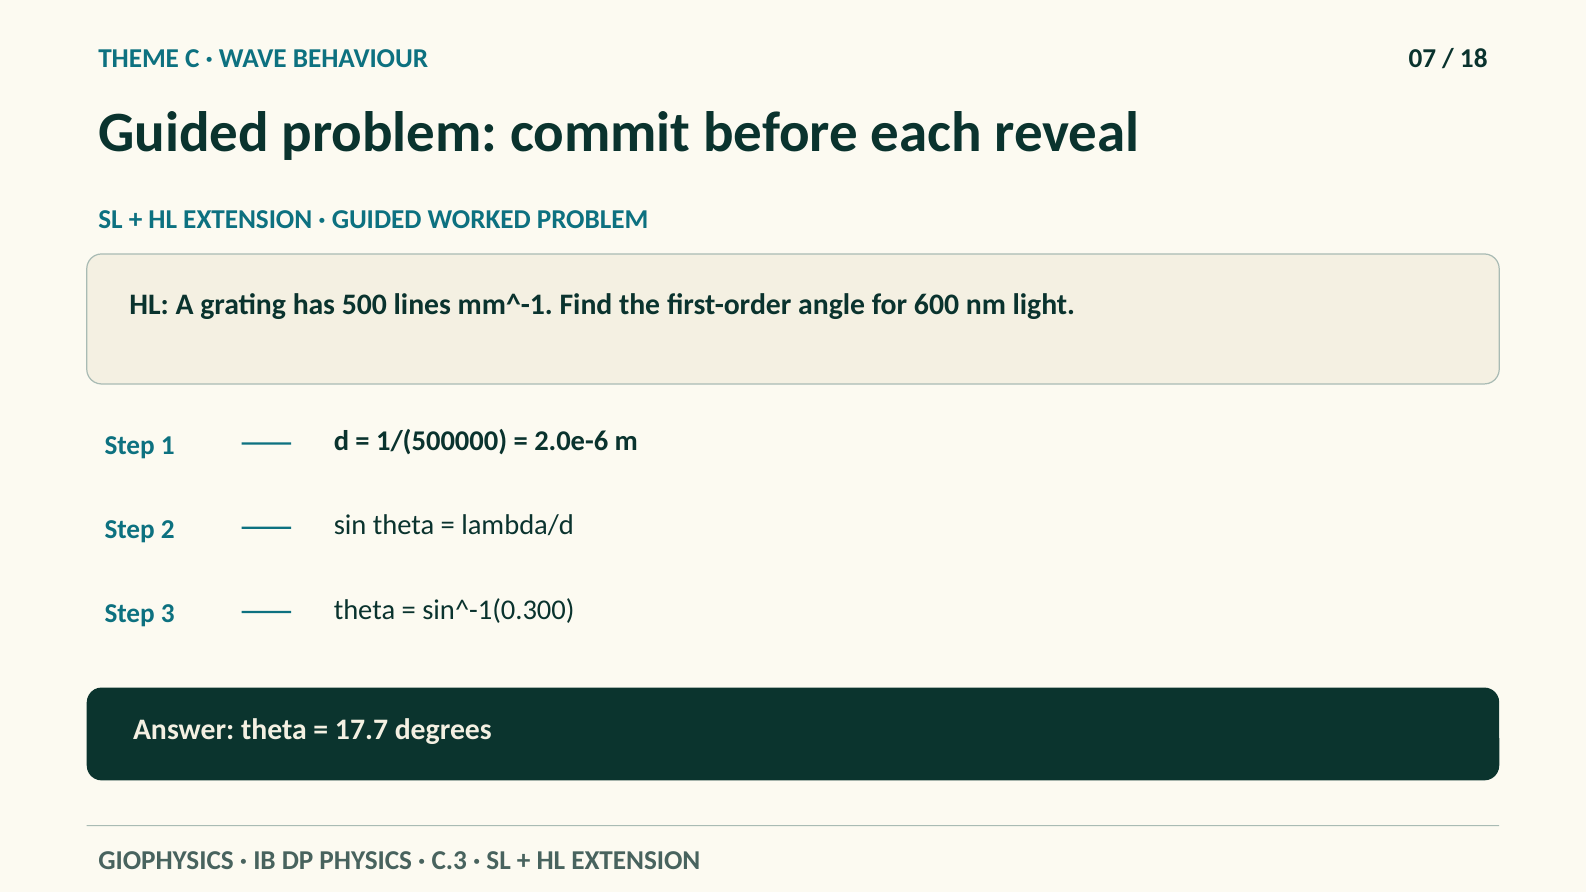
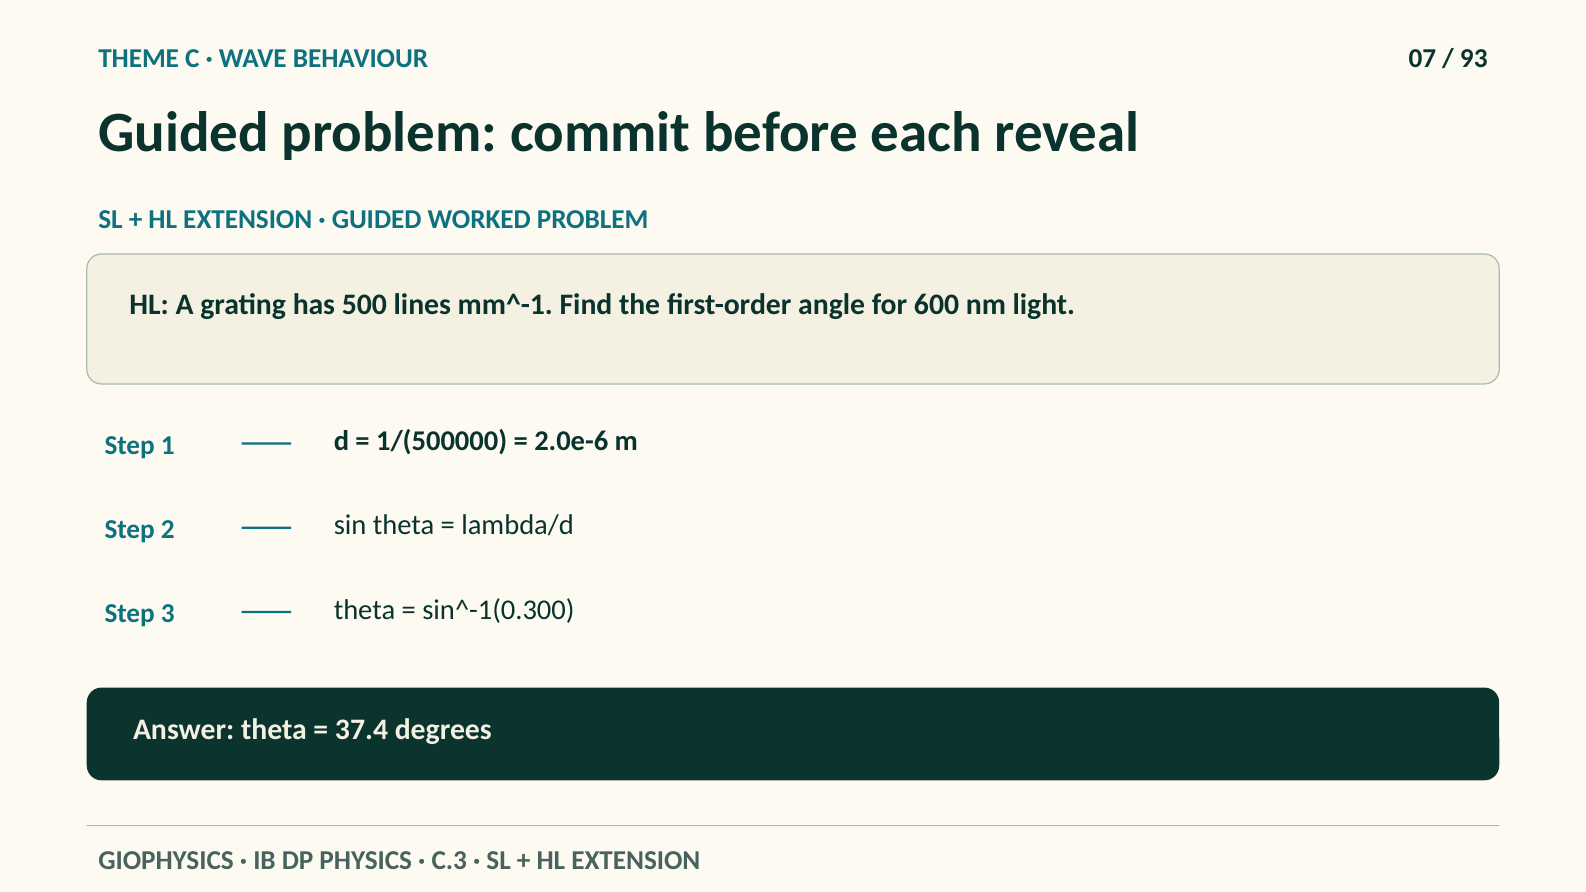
18: 18 -> 93
17.7: 17.7 -> 37.4
